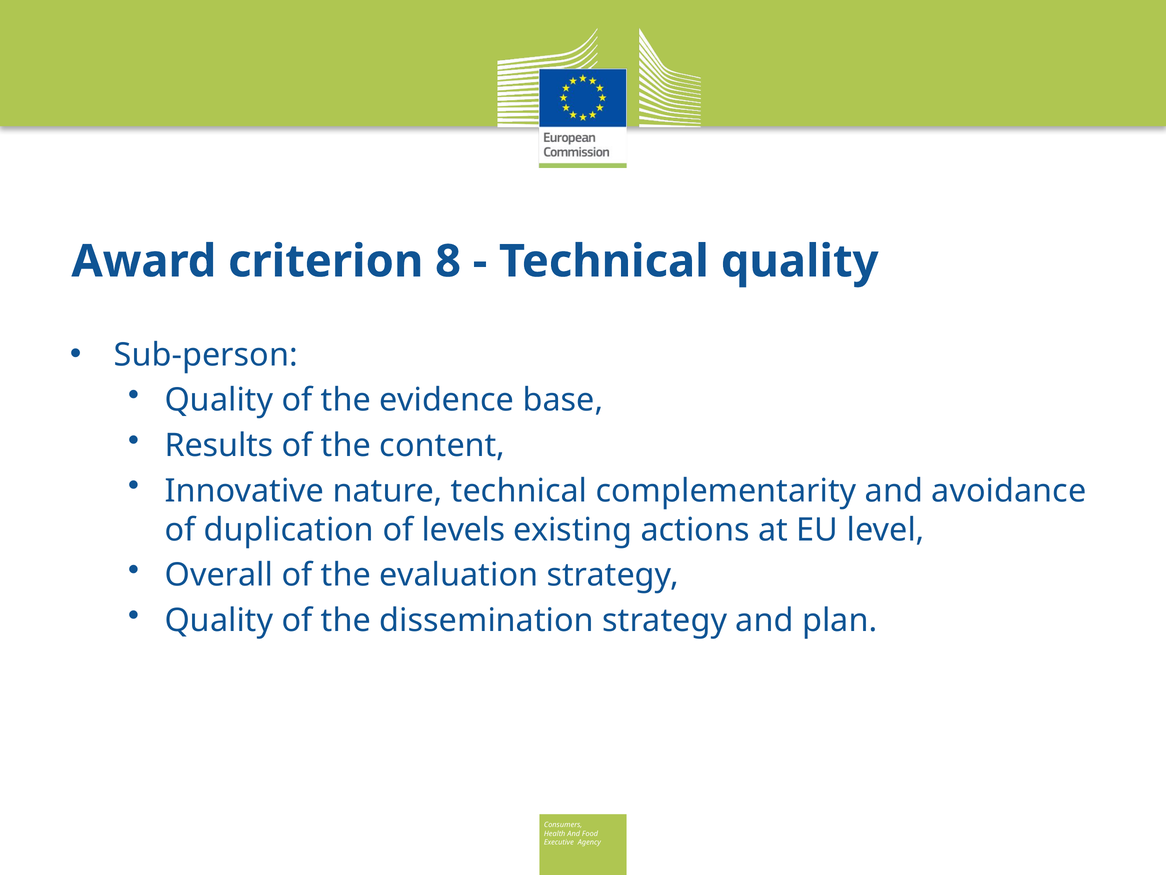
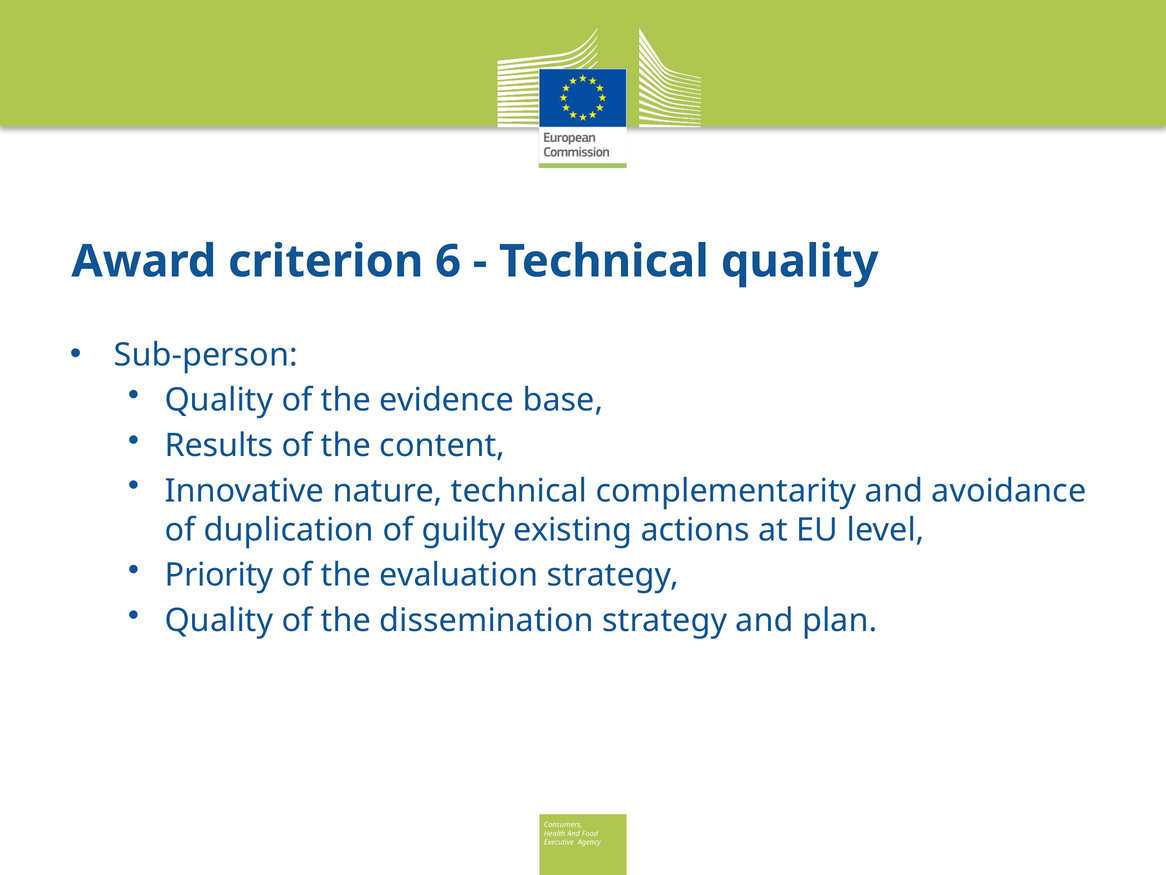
8: 8 -> 6
levels: levels -> guilty
Overall: Overall -> Priority
